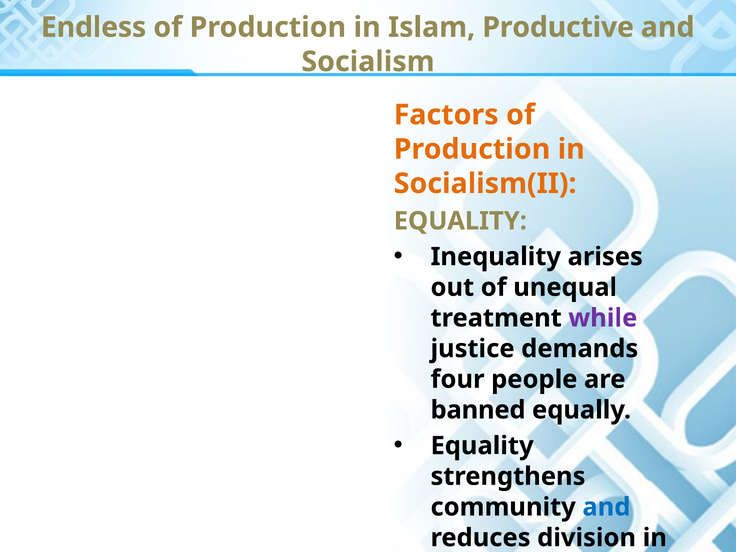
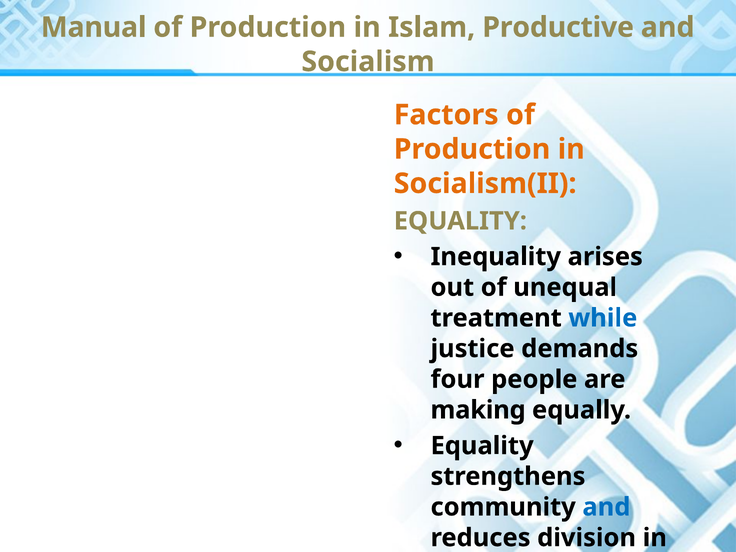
Endless: Endless -> Manual
while colour: purple -> blue
banned: banned -> making
